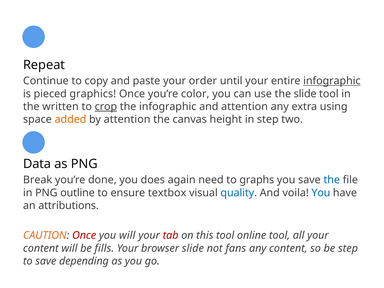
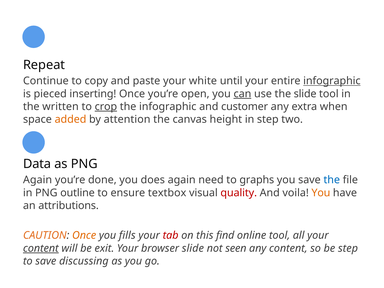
order: order -> white
graphics: graphics -> inserting
color: color -> open
can underline: none -> present
and attention: attention -> customer
using: using -> when
Break at (38, 180): Break -> Again
quality colour: blue -> red
You at (321, 193) colour: blue -> orange
Once at (84, 235) colour: red -> orange
you will: will -> fills
this tool: tool -> find
content at (41, 248) underline: none -> present
fills: fills -> exit
fans: fans -> seen
depending: depending -> discussing
